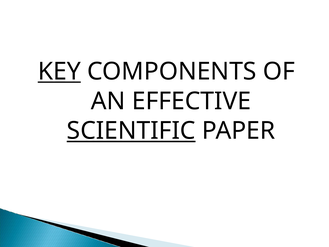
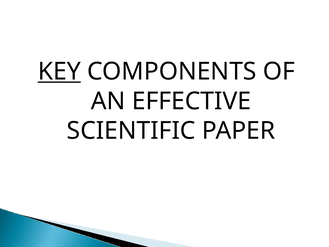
SCIENTIFIC underline: present -> none
